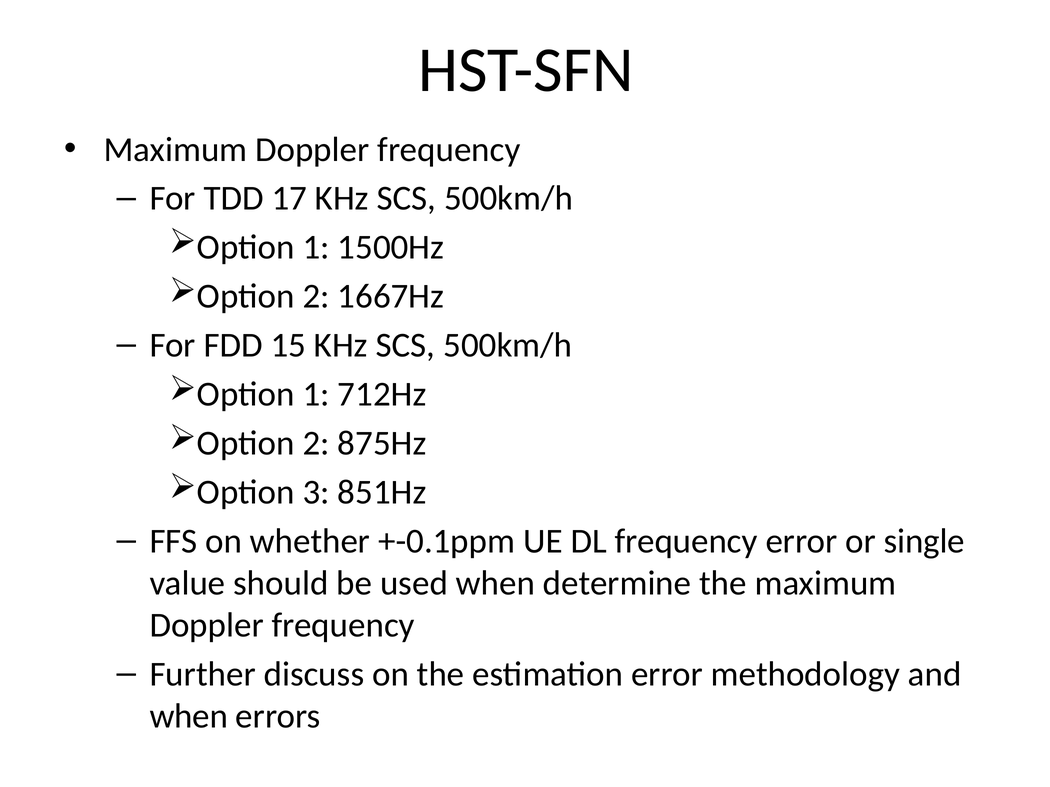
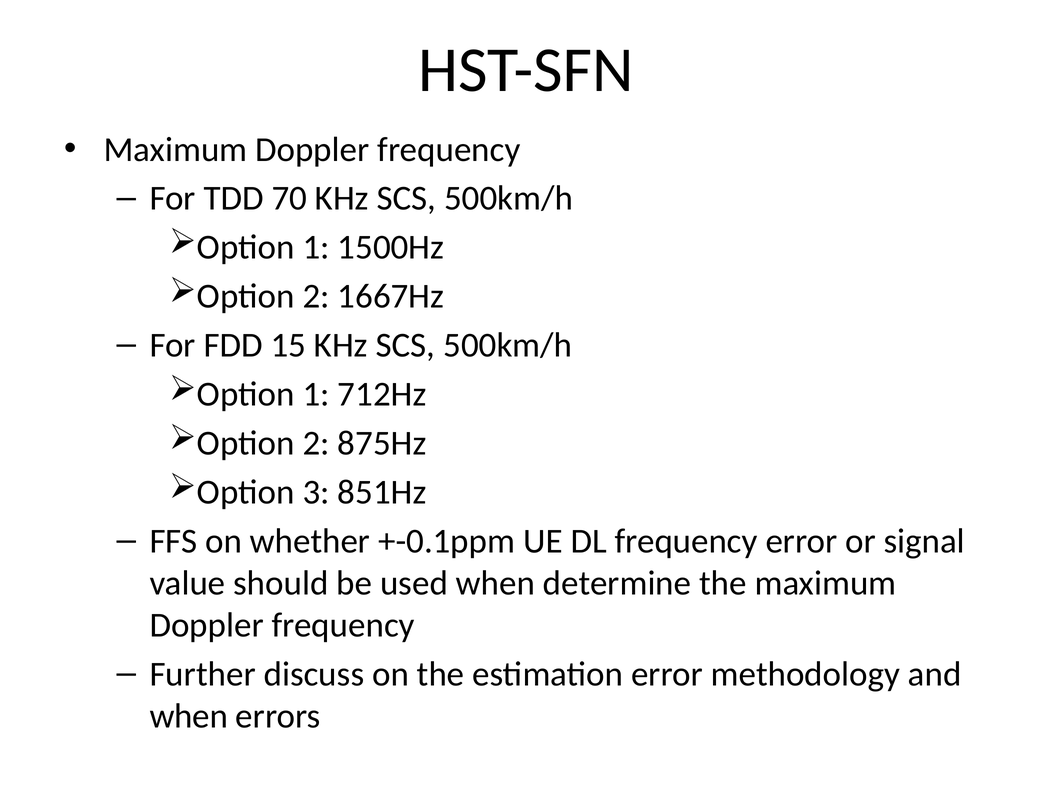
17: 17 -> 70
single: single -> signal
